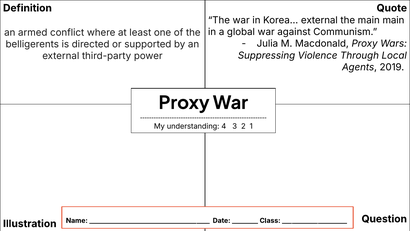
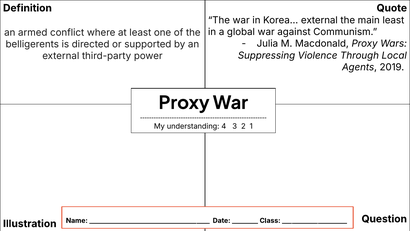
main main: main -> least
